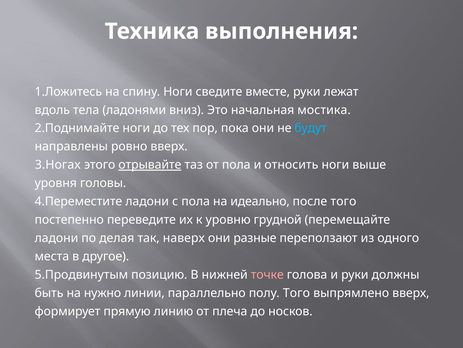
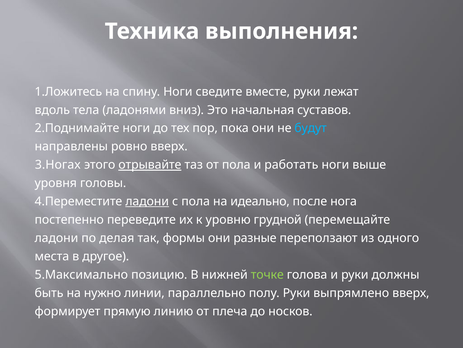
мостика: мостика -> суставов
относить: относить -> работать
ладони at (147, 201) underline: none -> present
после того: того -> нога
наверх: наверх -> формы
5.Продвинутым: 5.Продвинутым -> 5.Максимально
точке colour: pink -> light green
полу Того: Того -> Руки
